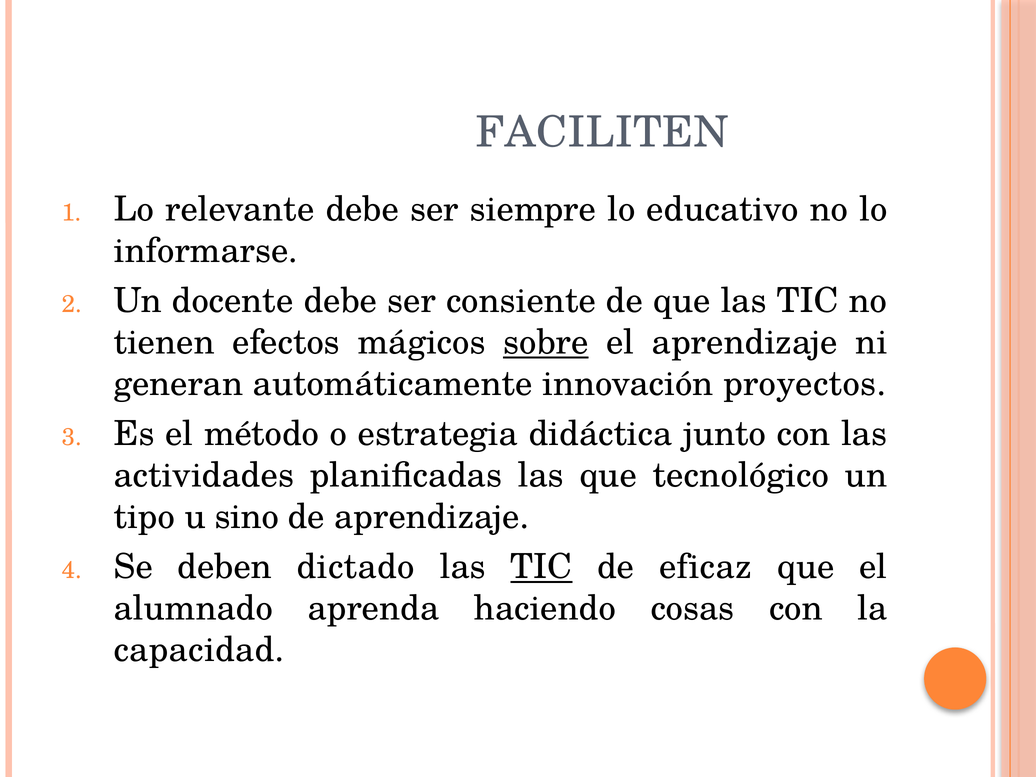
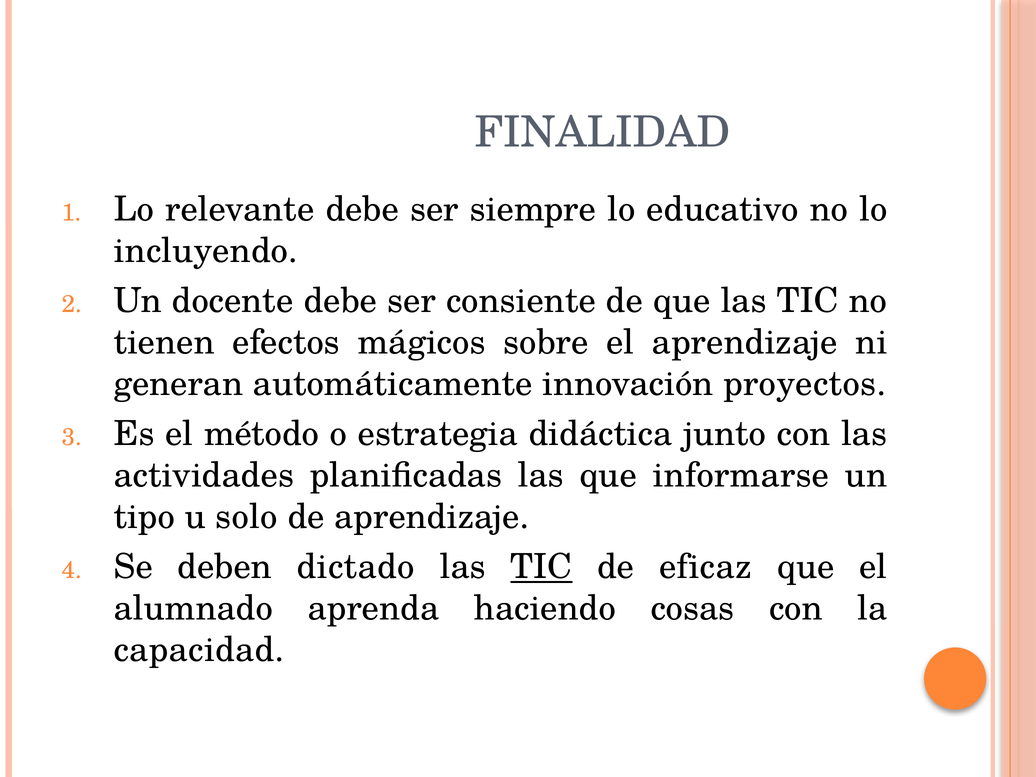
FACILITEN: FACILITEN -> FINALIDAD
informarse: informarse -> incluyendo
sobre underline: present -> none
tecnológico: tecnológico -> informarse
sino: sino -> solo
